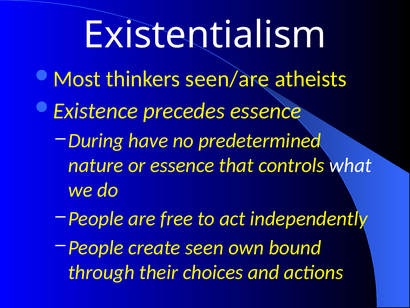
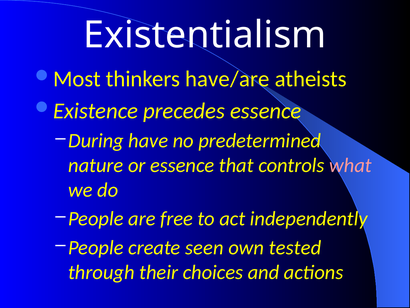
seen/are: seen/are -> have/are
what colour: white -> pink
bound: bound -> tested
